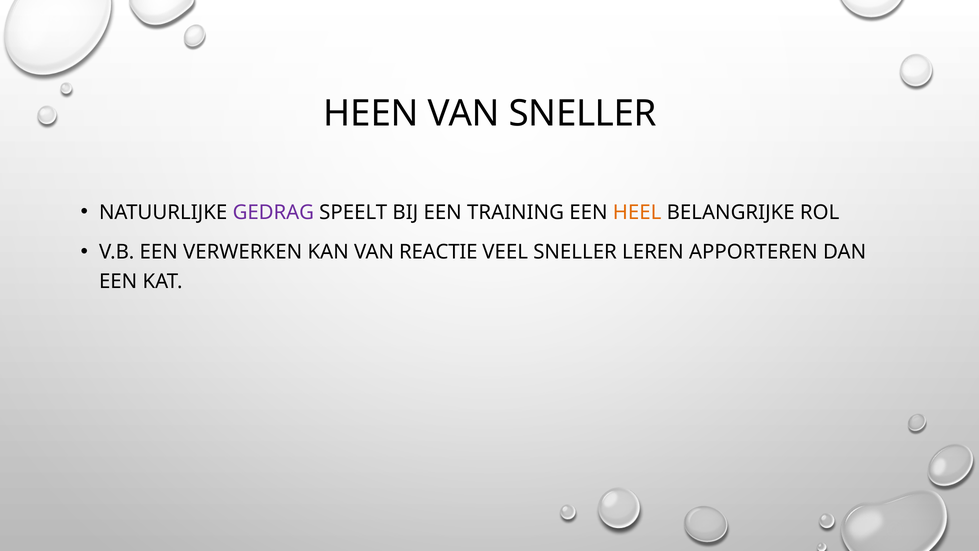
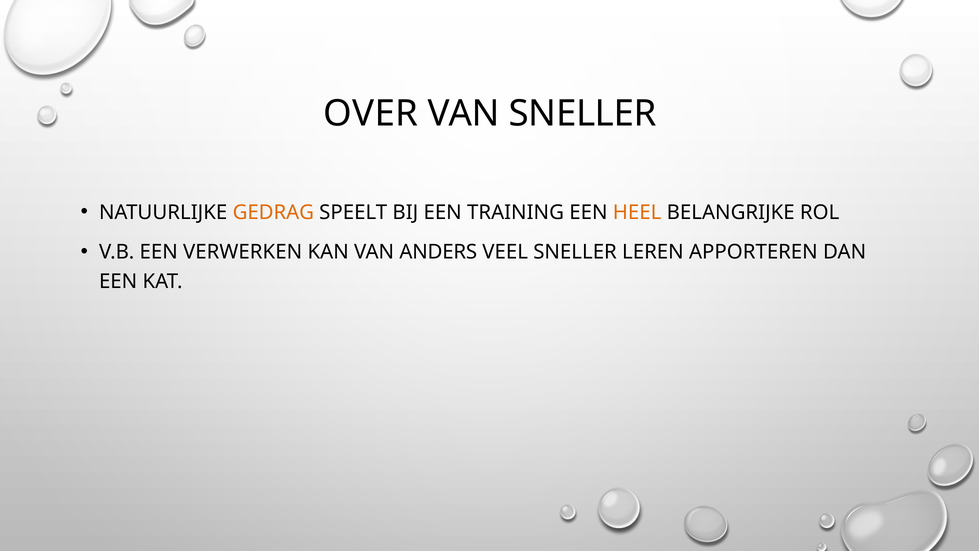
HEEN: HEEN -> OVER
GEDRAG colour: purple -> orange
REACTIE: REACTIE -> ANDERS
